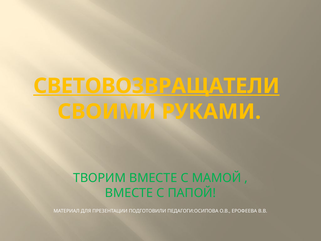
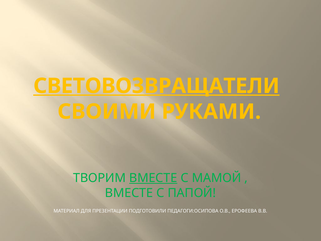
ВМЕСТЕ at (153, 178) underline: none -> present
